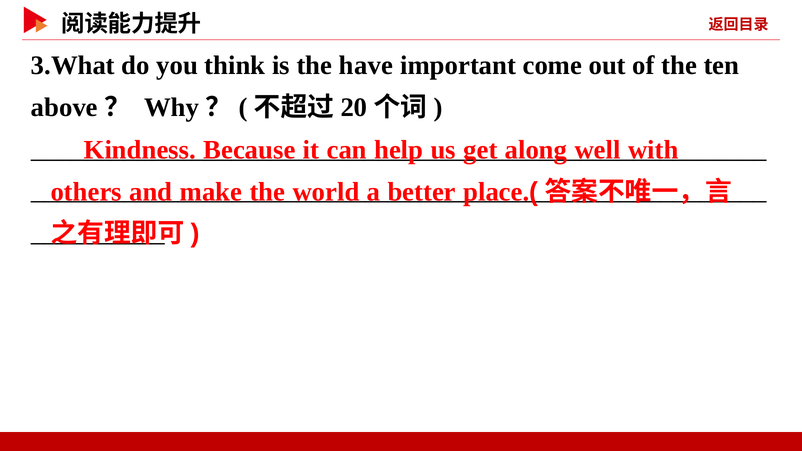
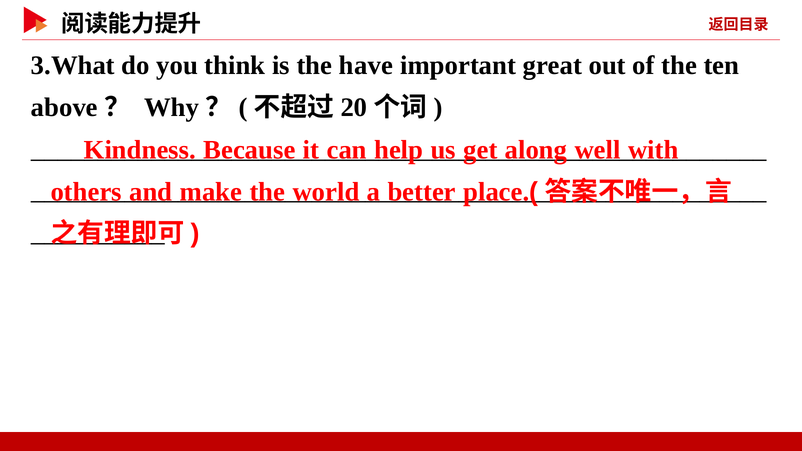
come: come -> great
